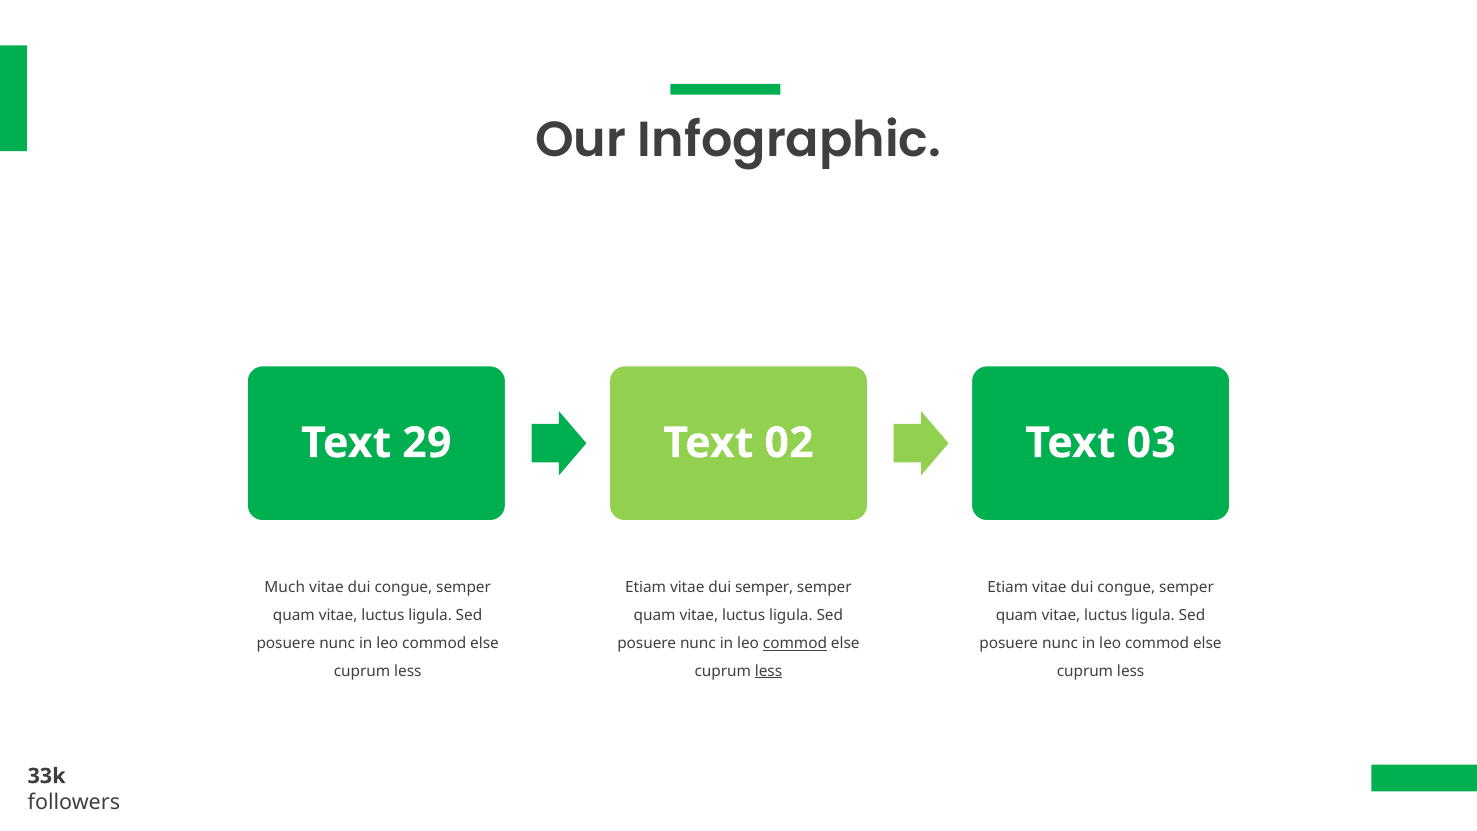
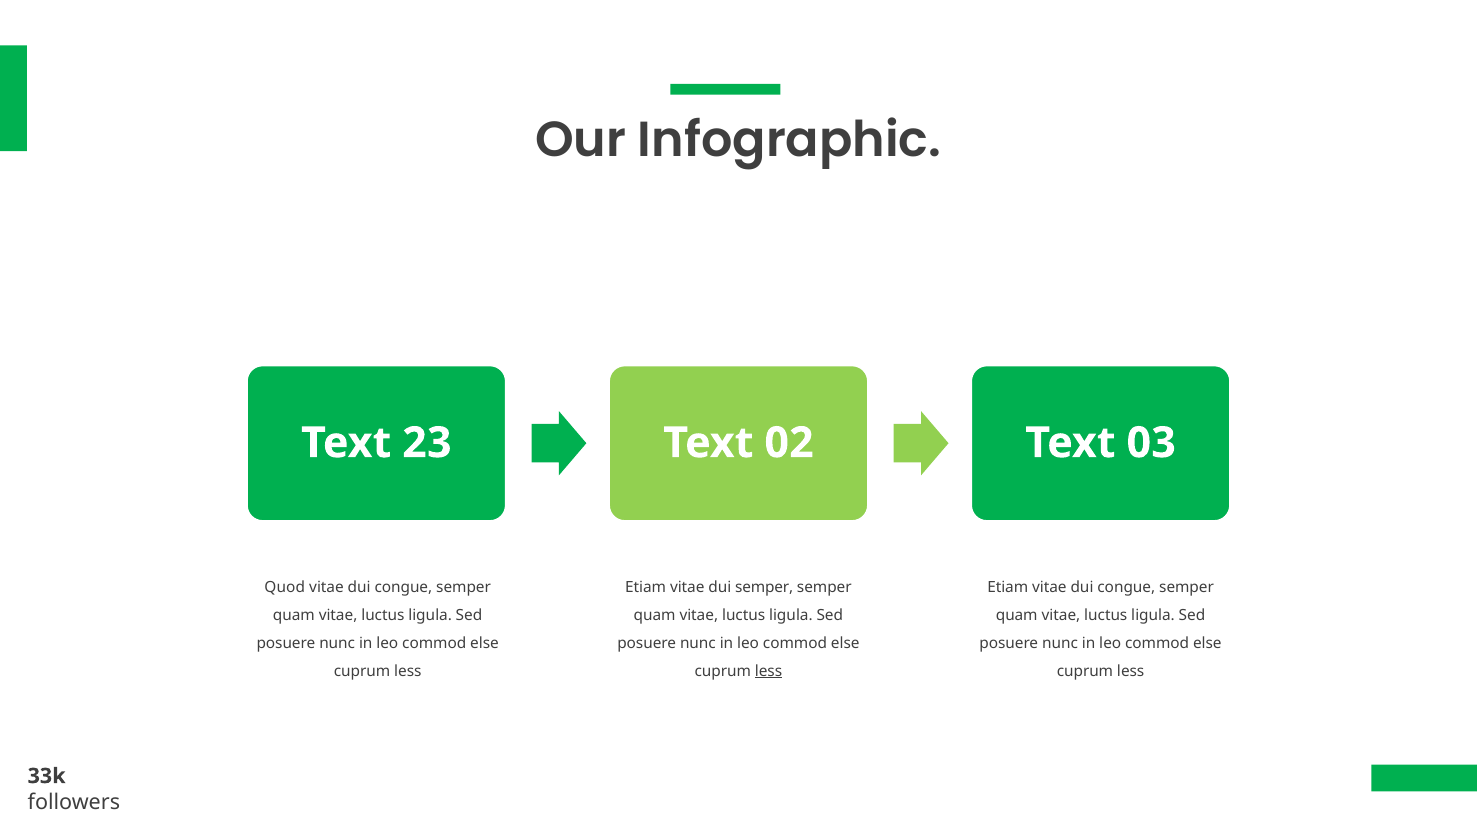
29: 29 -> 23
Much: Much -> Quod
commod at (795, 643) underline: present -> none
